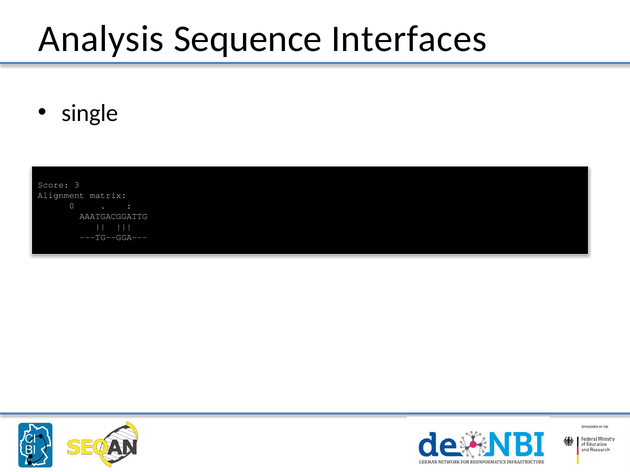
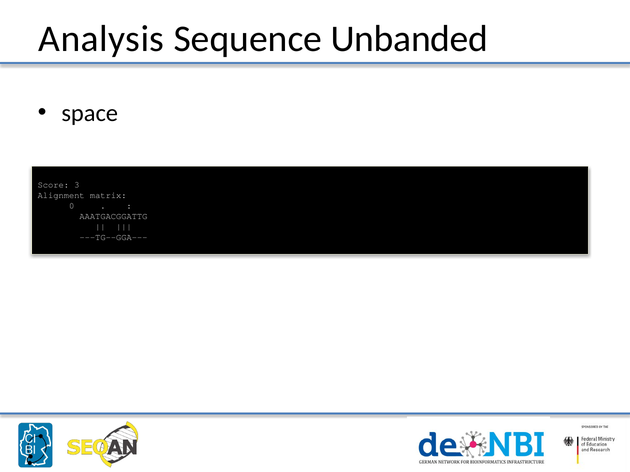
Interfaces: Interfaces -> Unbanded
single: single -> space
